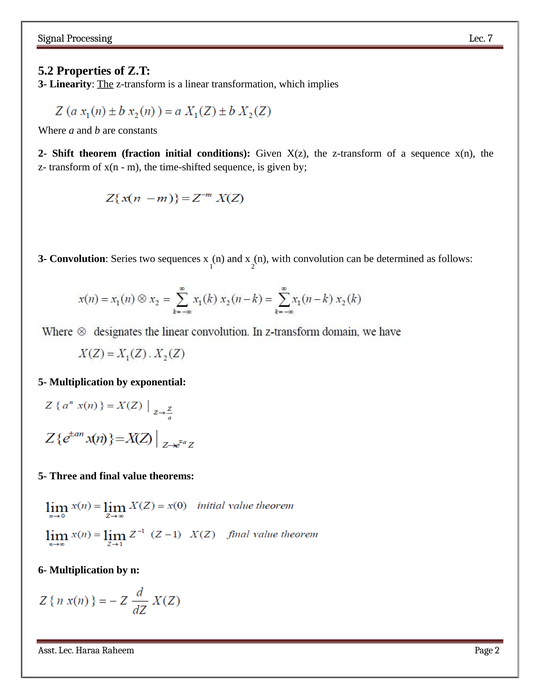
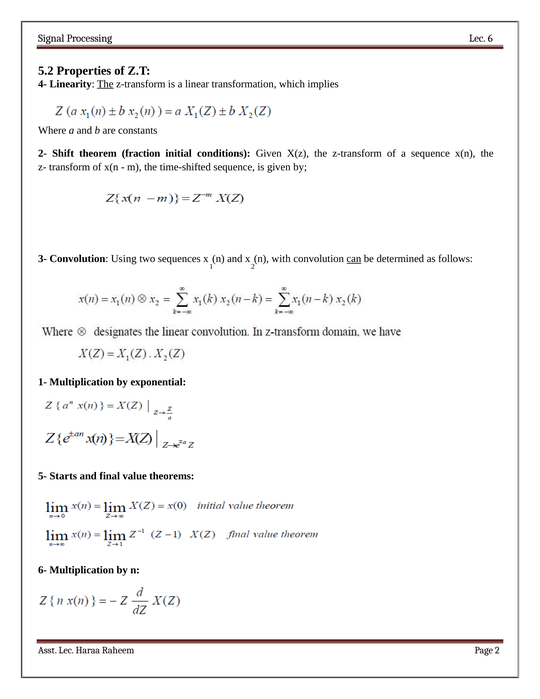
7: 7 -> 6
3- at (42, 84): 3- -> 4-
Series: Series -> Using
can underline: none -> present
5- at (43, 382): 5- -> 1-
Three: Three -> Starts
